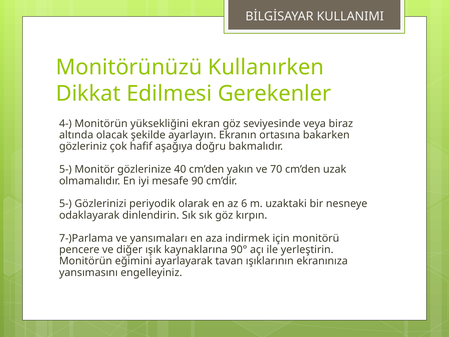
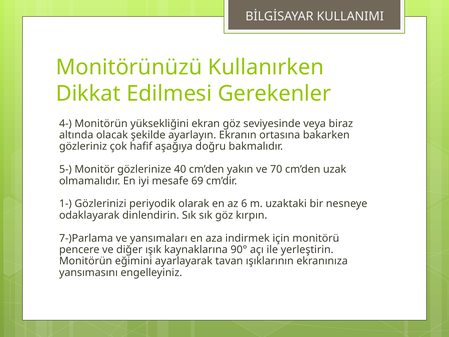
90: 90 -> 69
5- at (65, 204): 5- -> 1-
